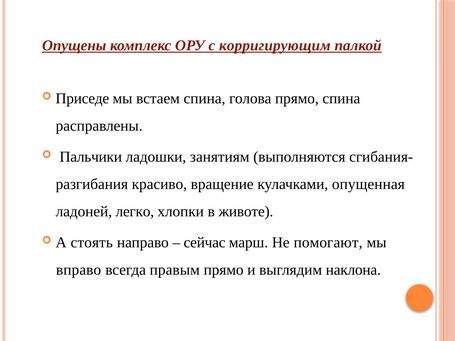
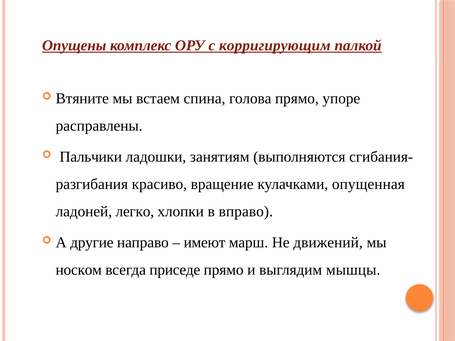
Приседе: Приседе -> Втяните
прямо спина: спина -> упоре
животе: животе -> вправо
стоять: стоять -> другие
сейчас: сейчас -> имеют
помогают: помогают -> движений
вправо: вправо -> носком
правым: правым -> приседе
наклона: наклона -> мышцы
